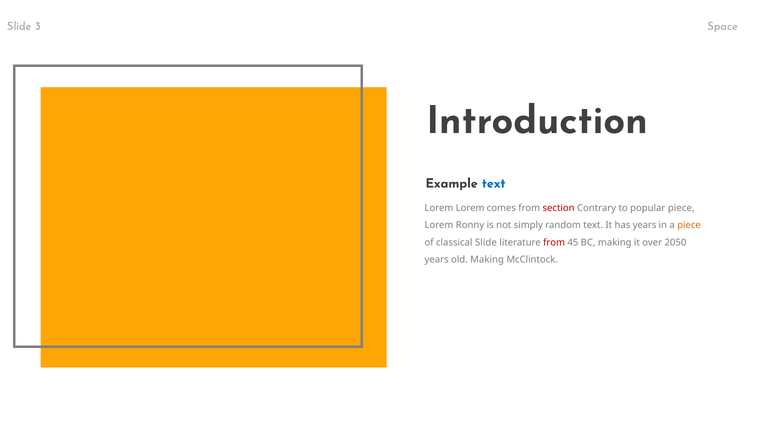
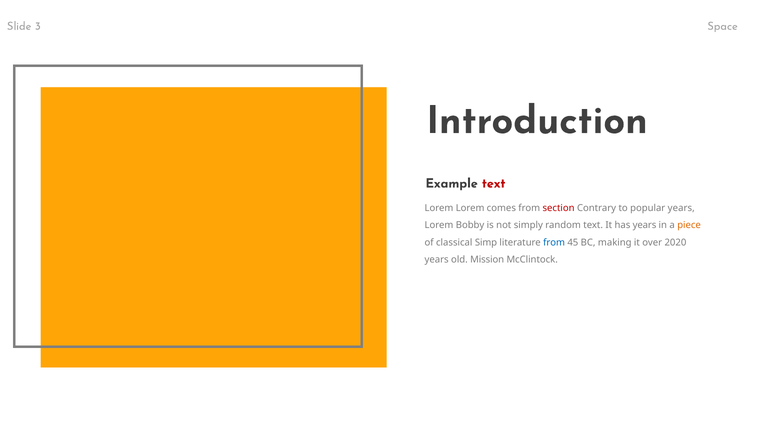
text at (494, 183) colour: blue -> red
popular piece: piece -> years
Ronny: Ronny -> Bobby
classical Slide: Slide -> Simp
from at (554, 243) colour: red -> blue
2050: 2050 -> 2020
old Making: Making -> Mission
